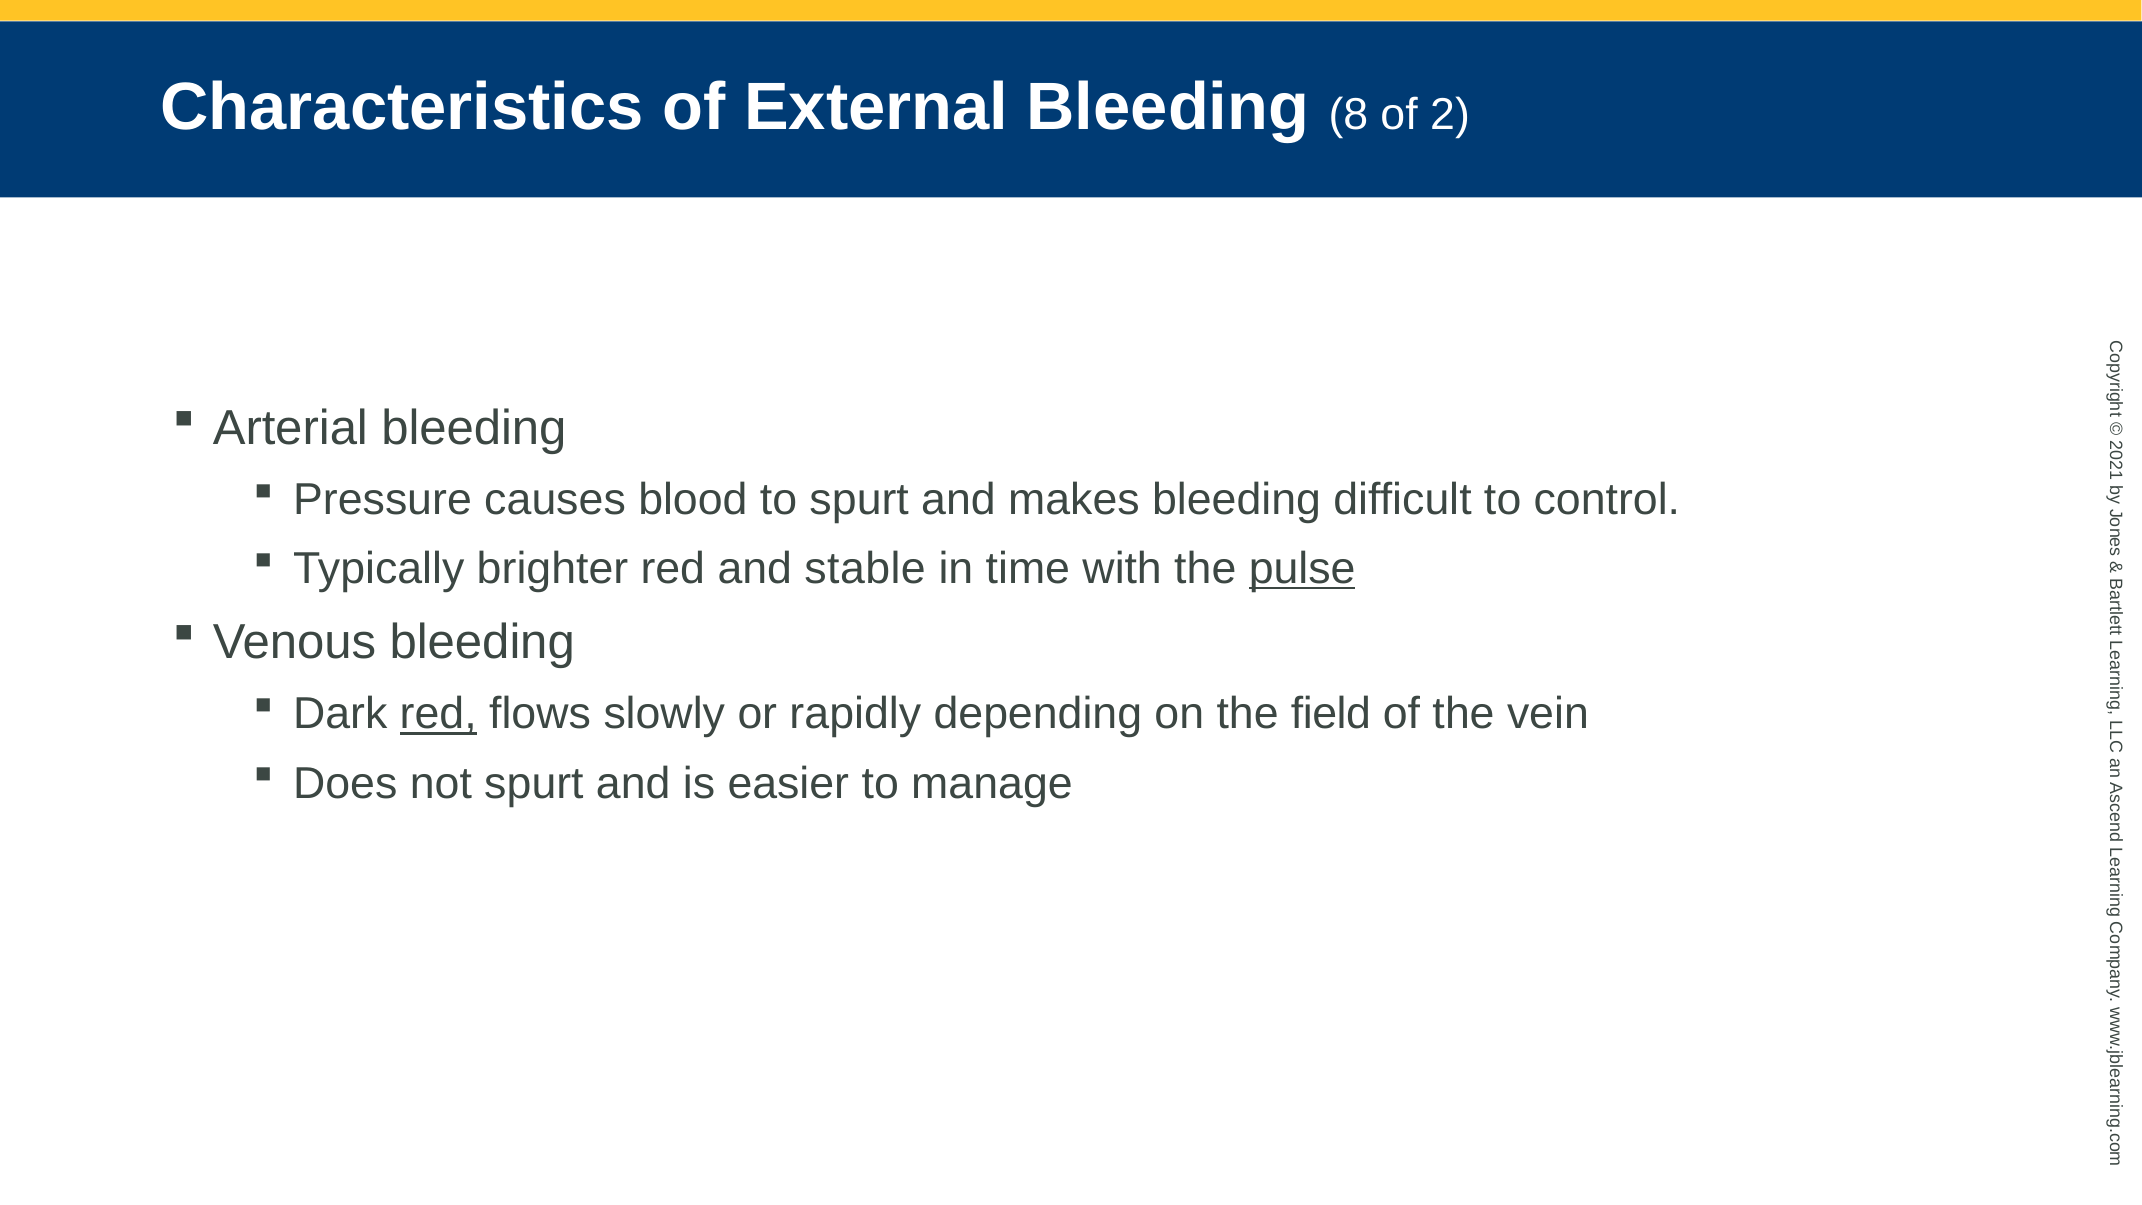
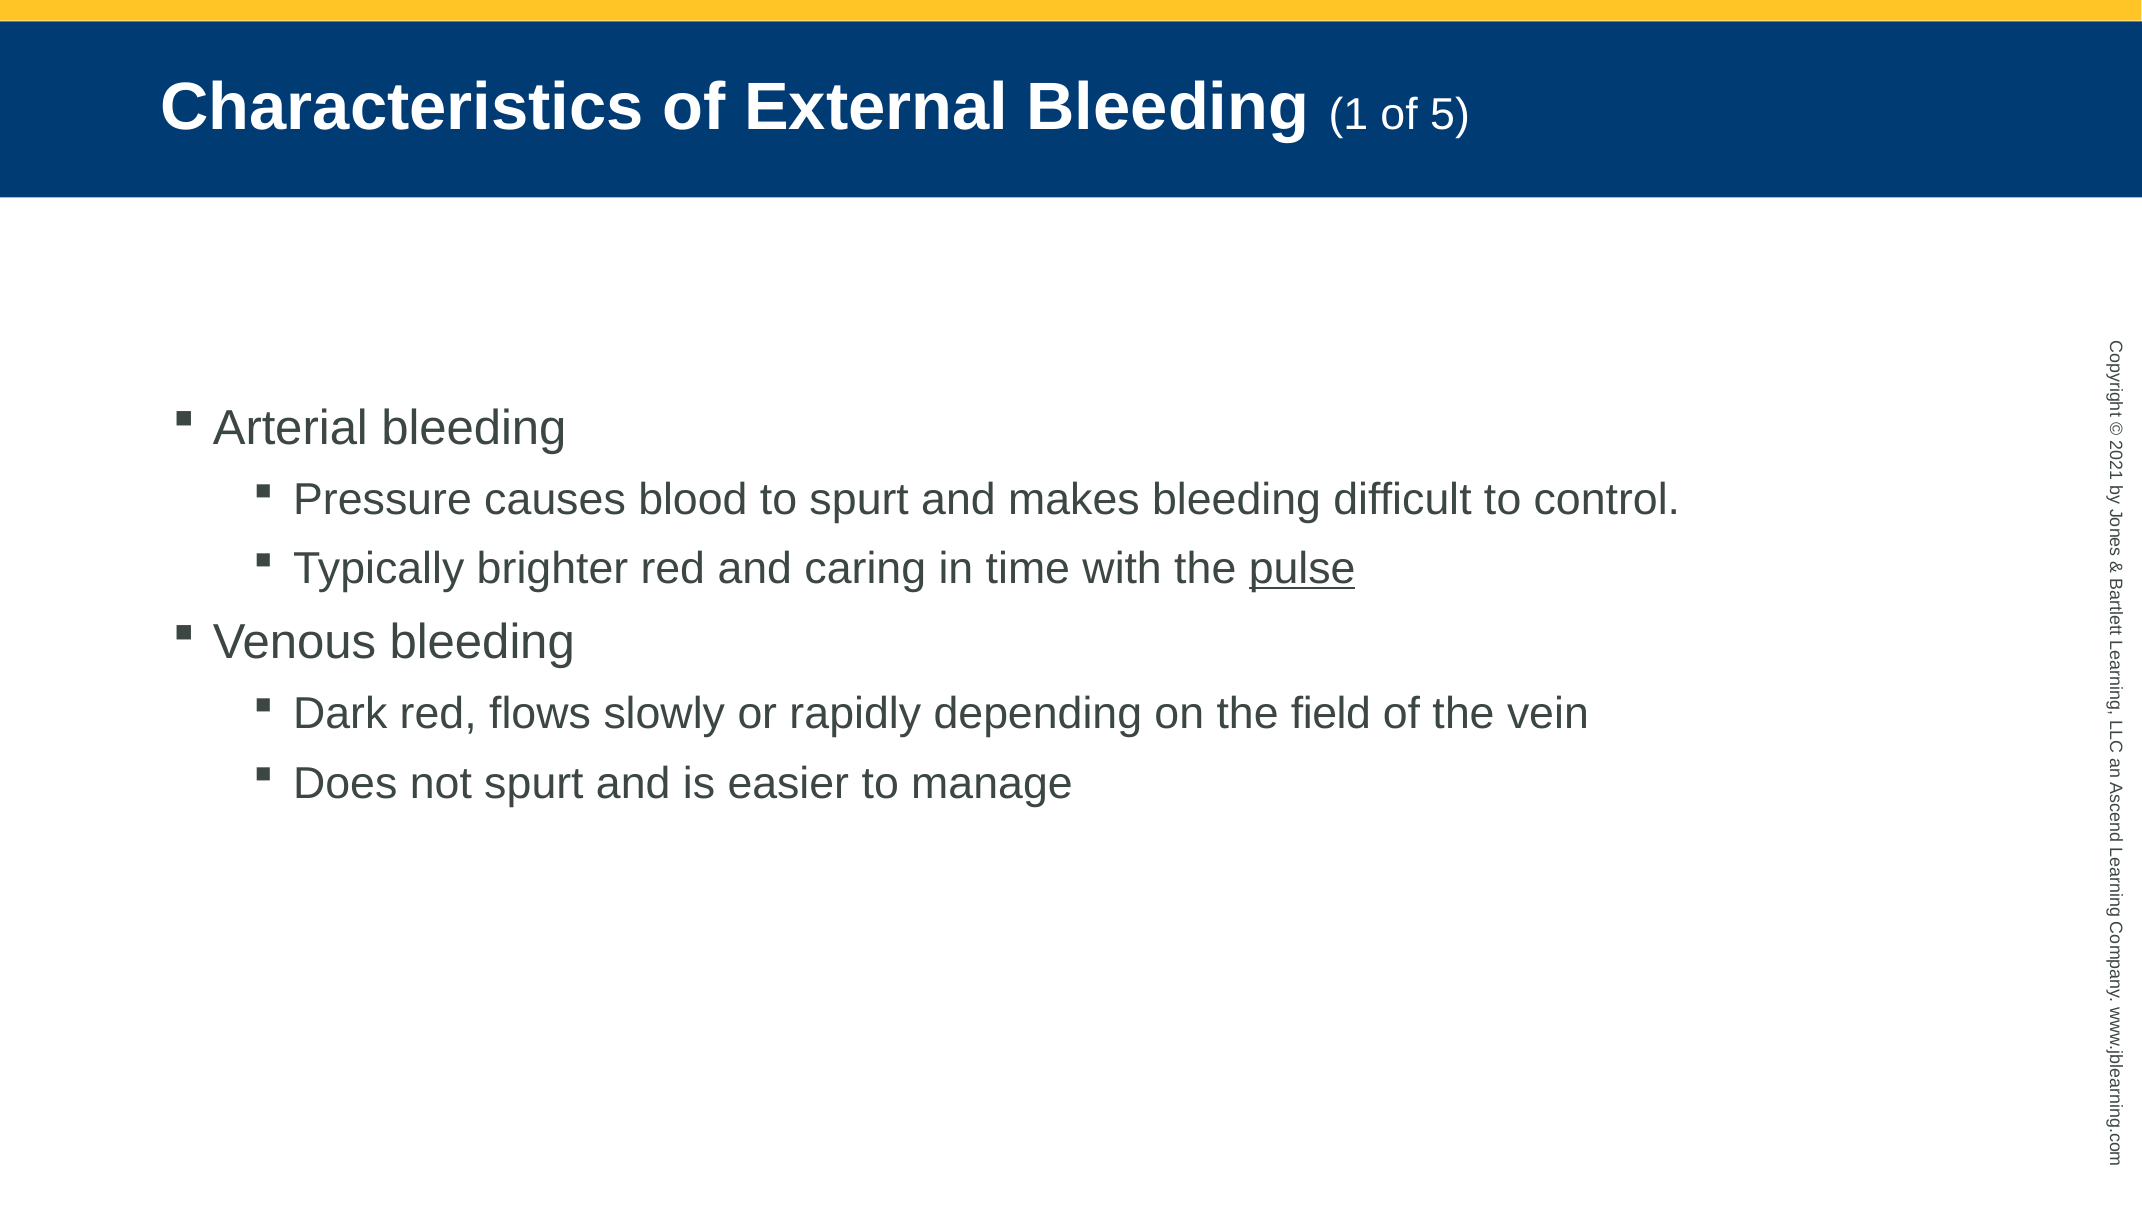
Bleeding 8: 8 -> 1
of 2: 2 -> 5
stable: stable -> caring
red at (438, 714) underline: present -> none
